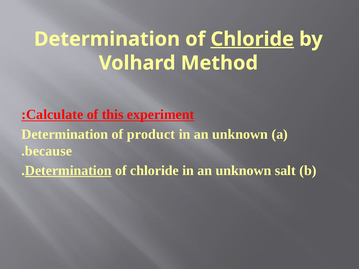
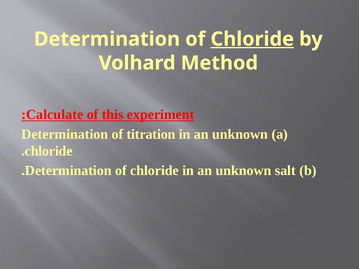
product: product -> titration
because at (49, 151): because -> chloride
Determination at (68, 171) underline: present -> none
